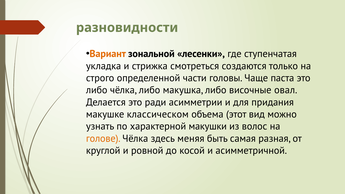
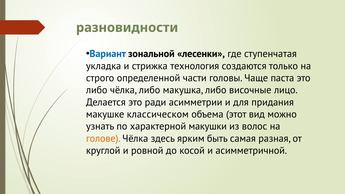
Вариант colour: orange -> blue
смотреться: смотреться -> технология
овал: овал -> лицо
меняя: меняя -> ярким
